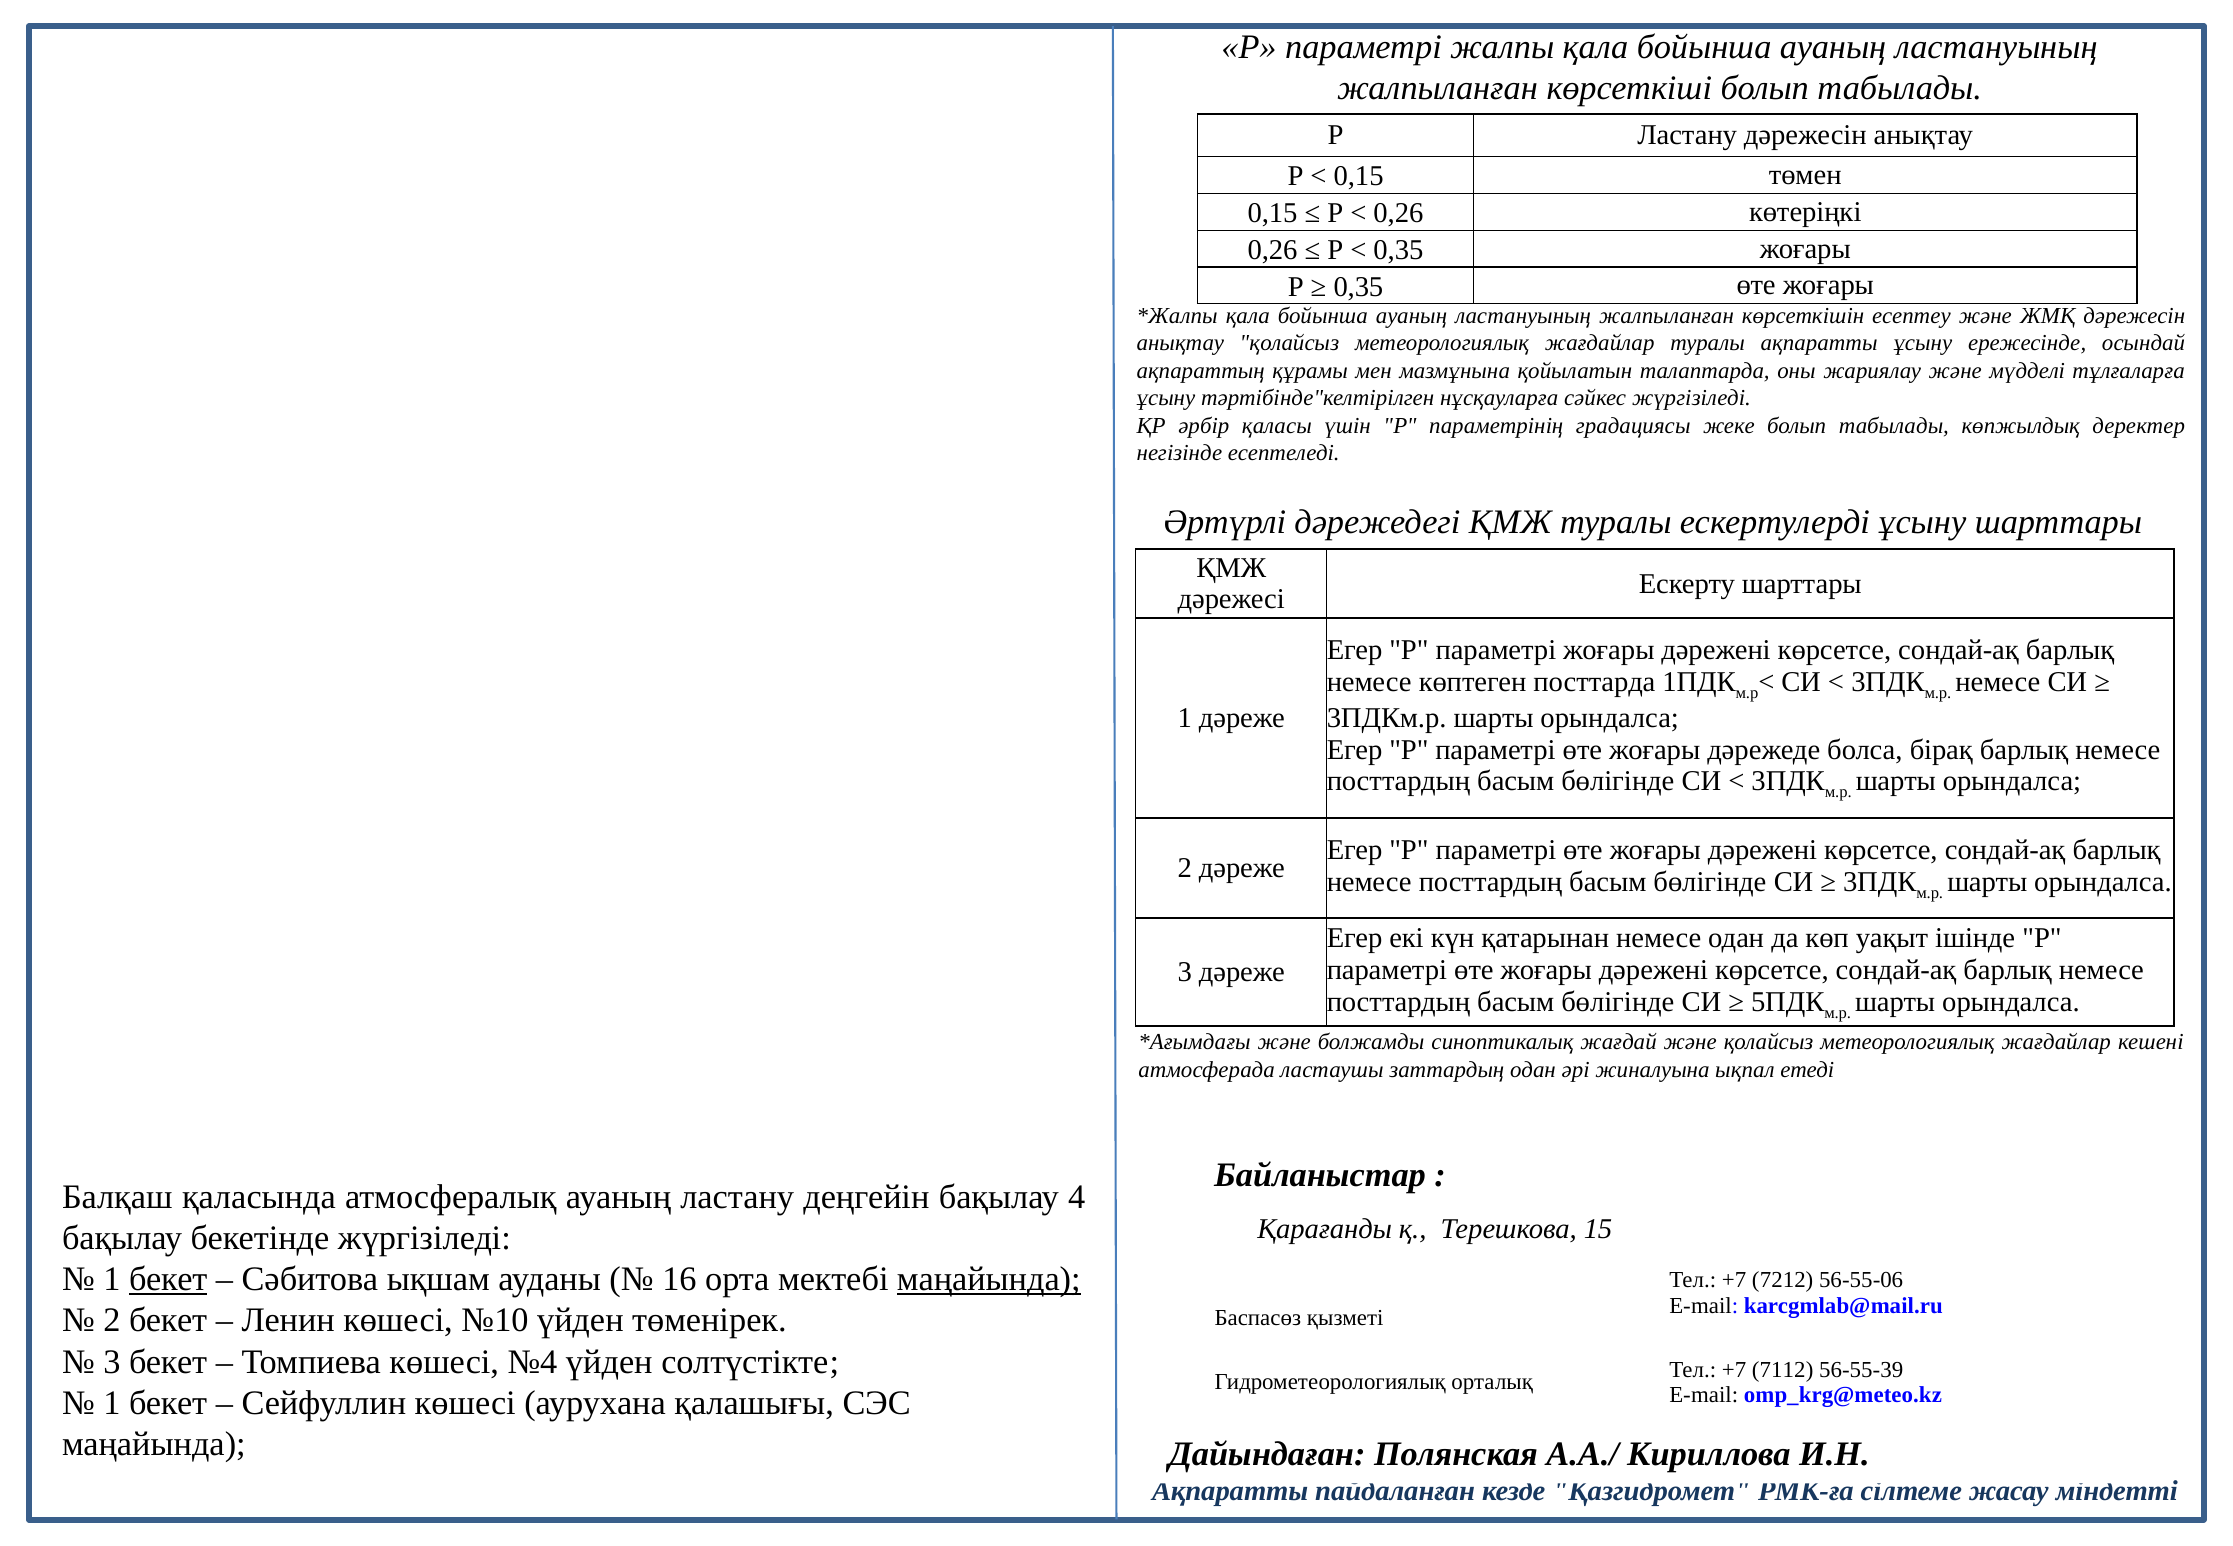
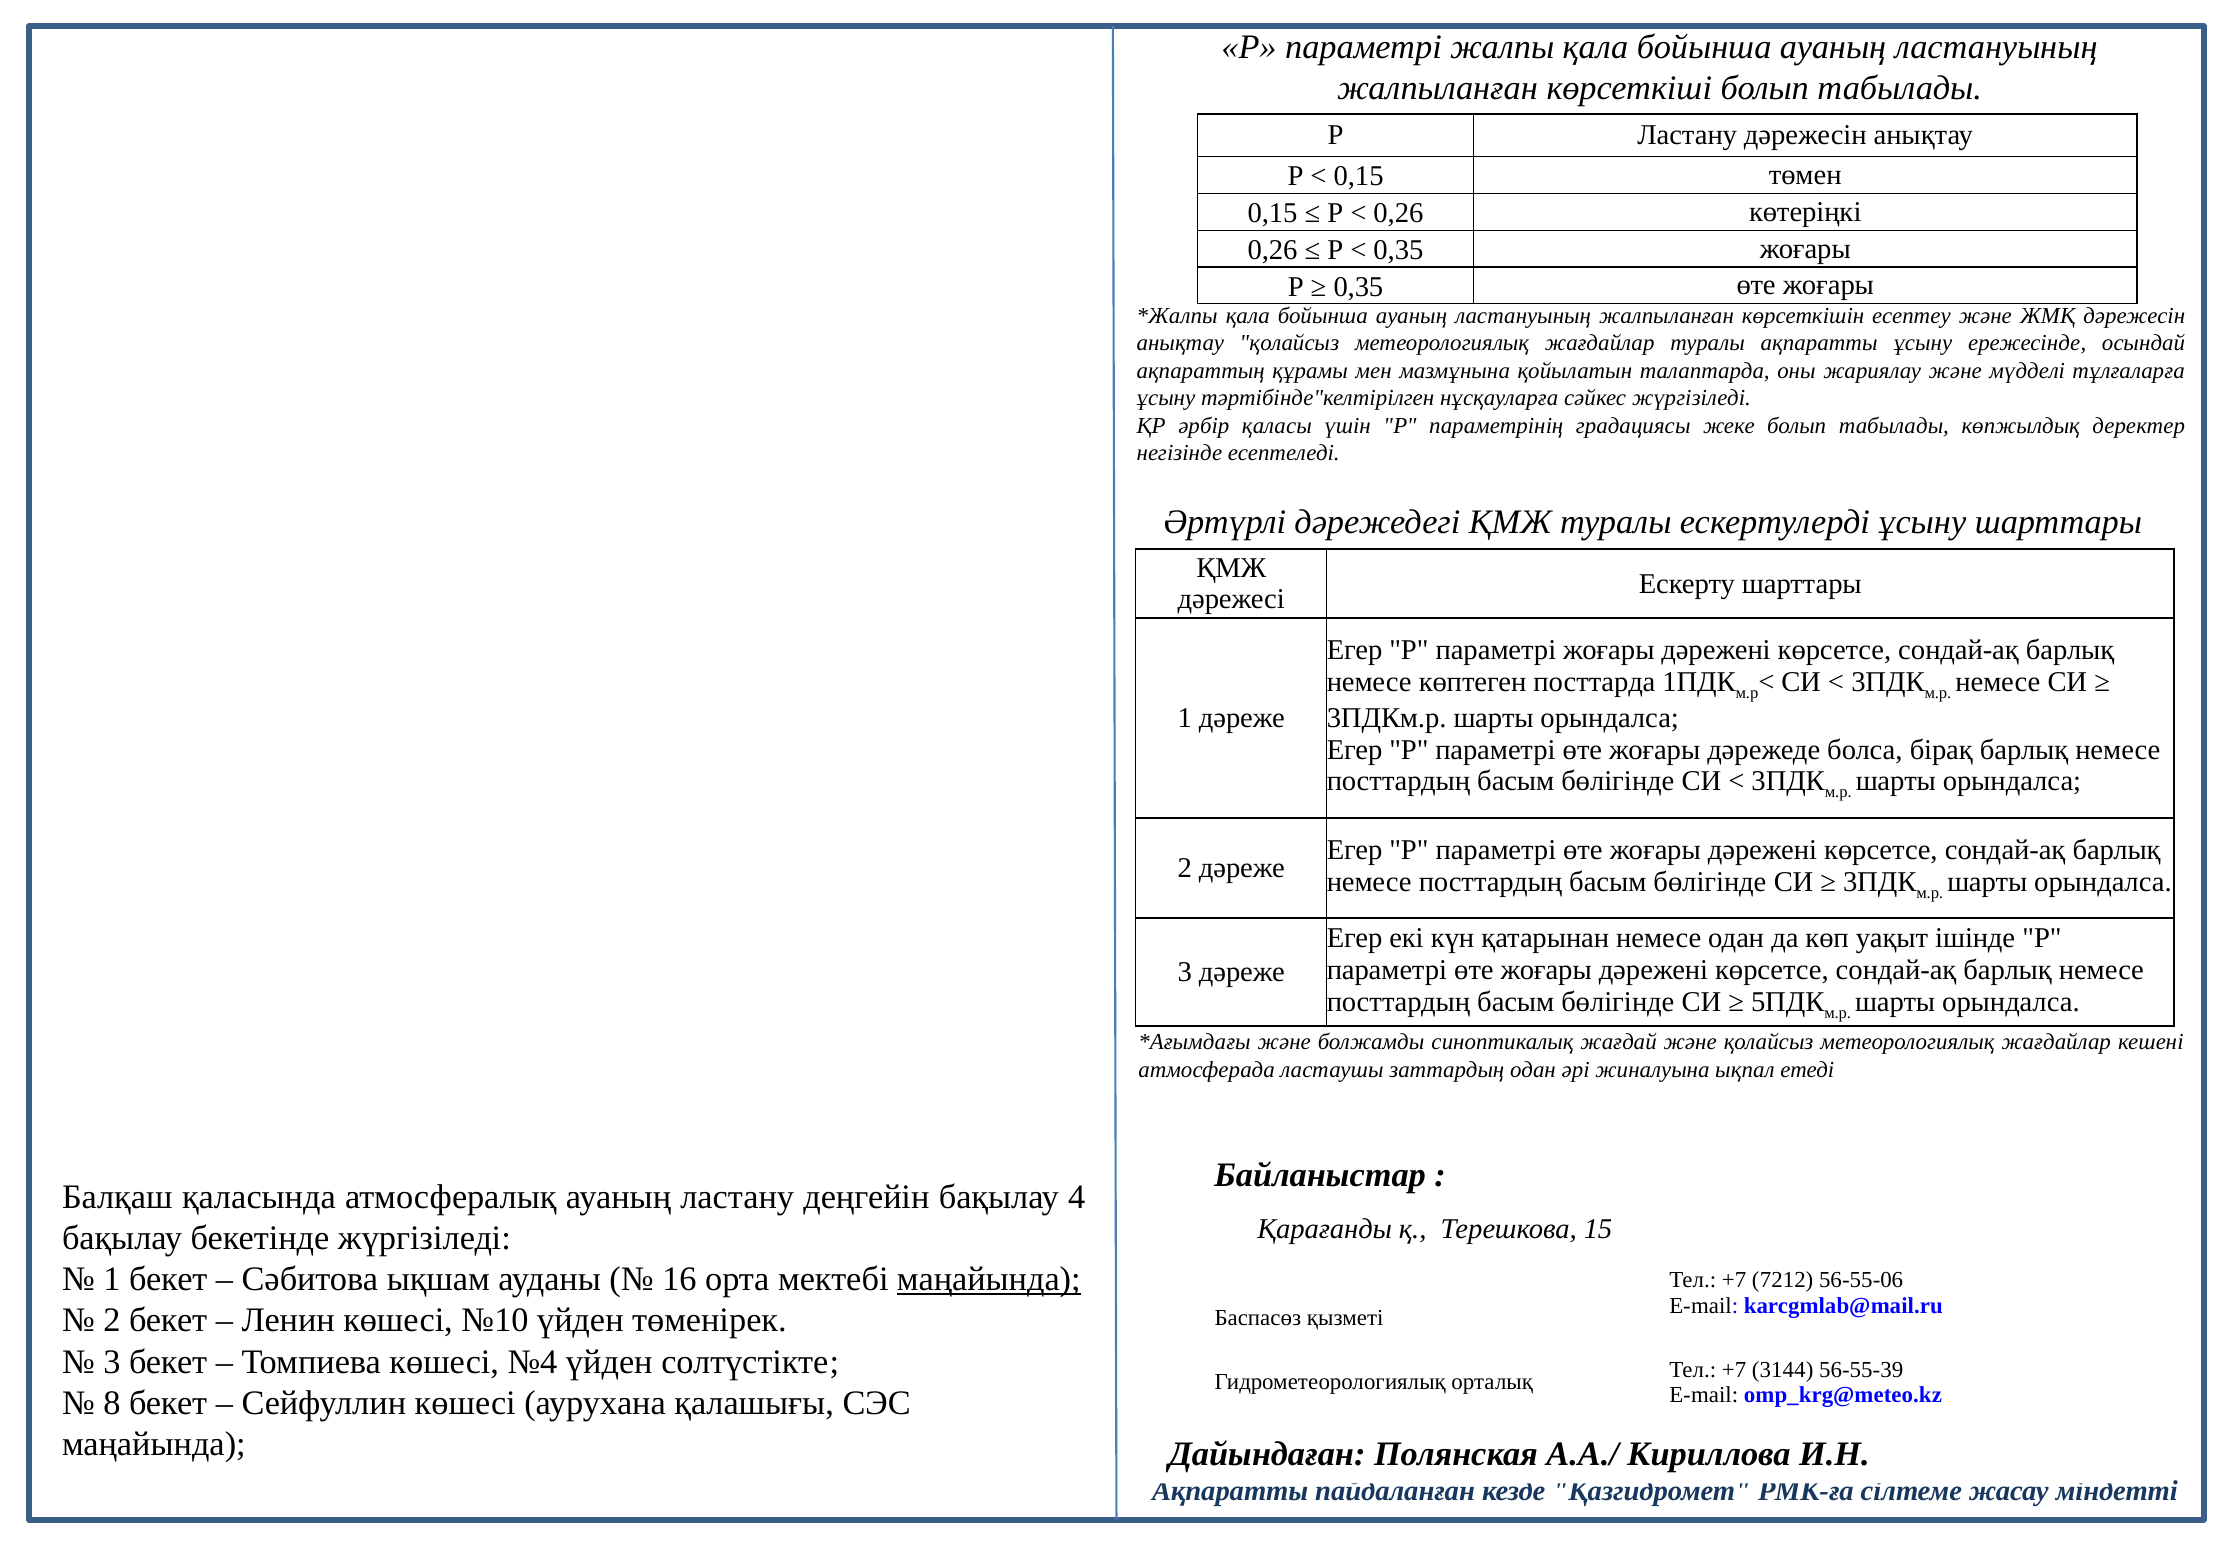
бекет at (168, 1279) underline: present -> none
7112: 7112 -> 3144
1 at (112, 1403): 1 -> 8
